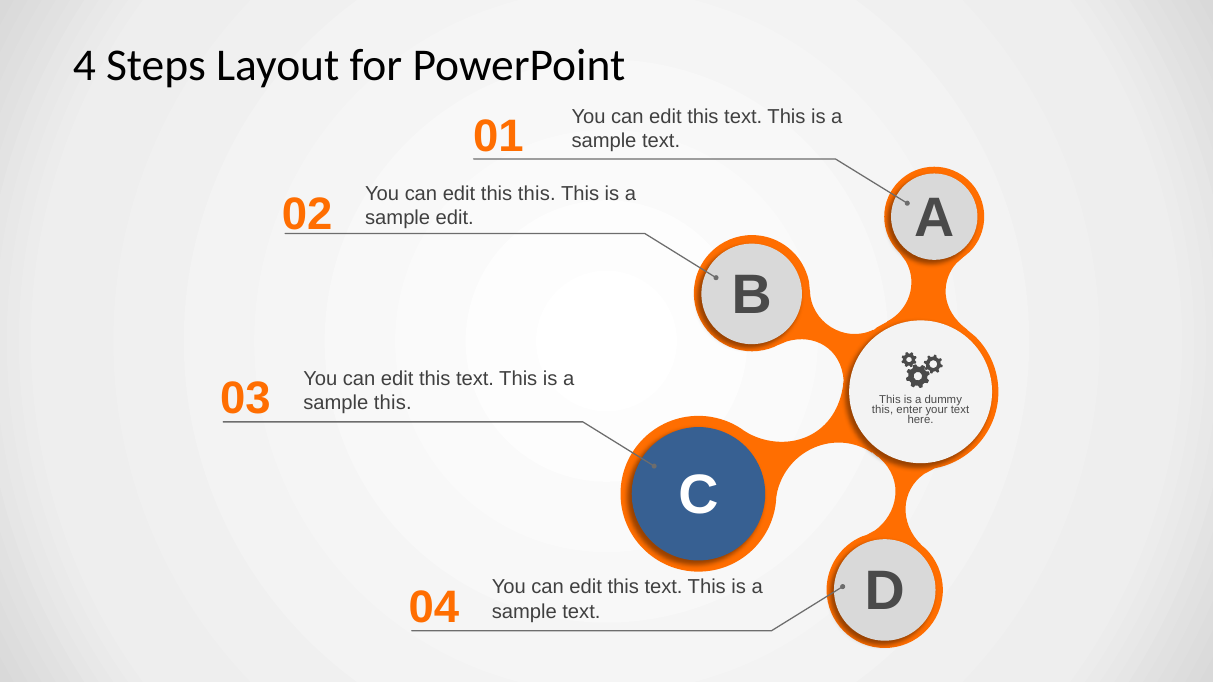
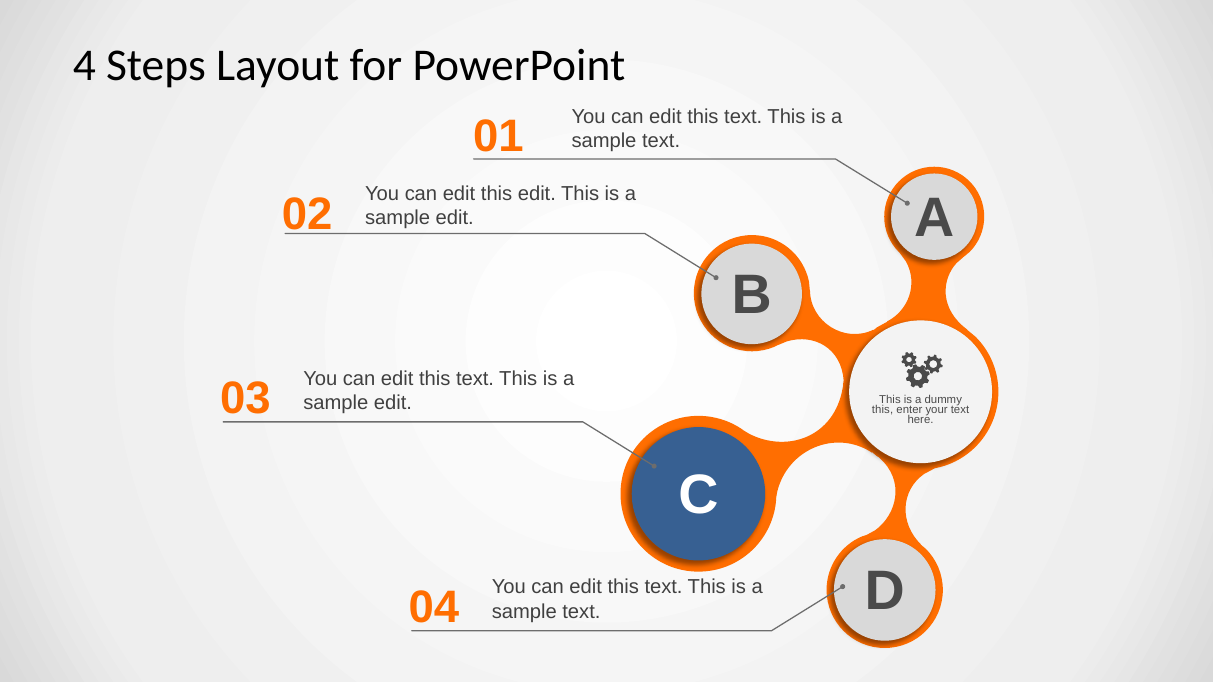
edit this this: this -> edit
this at (393, 403): this -> edit
